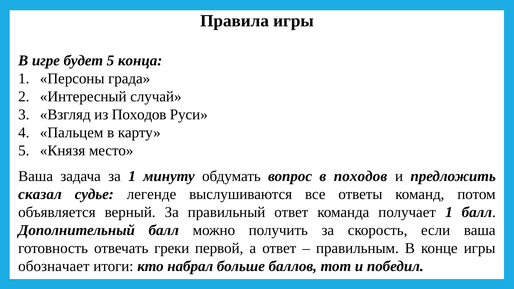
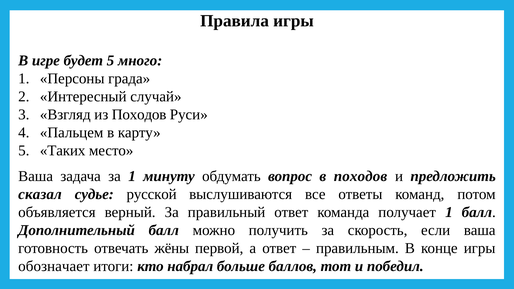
конца: конца -> много
Князя: Князя -> Таких
легенде: легенде -> русской
греки: греки -> жёны
